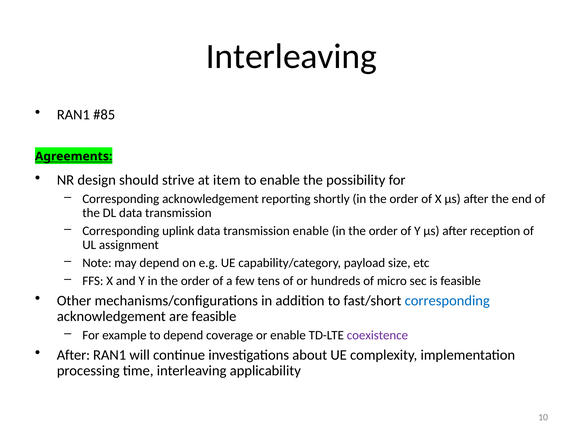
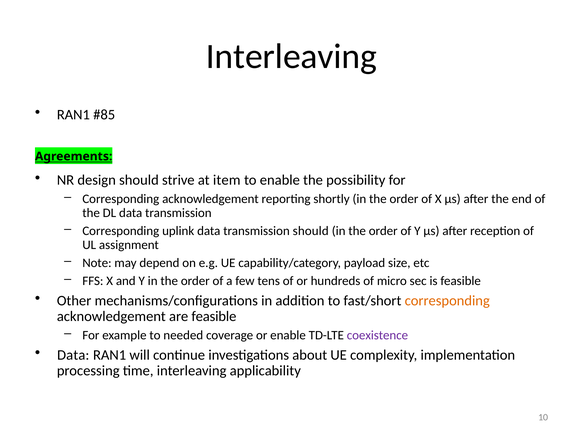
transmission enable: enable -> should
corresponding at (447, 301) colour: blue -> orange
to depend: depend -> needed
After at (73, 355): After -> Data
